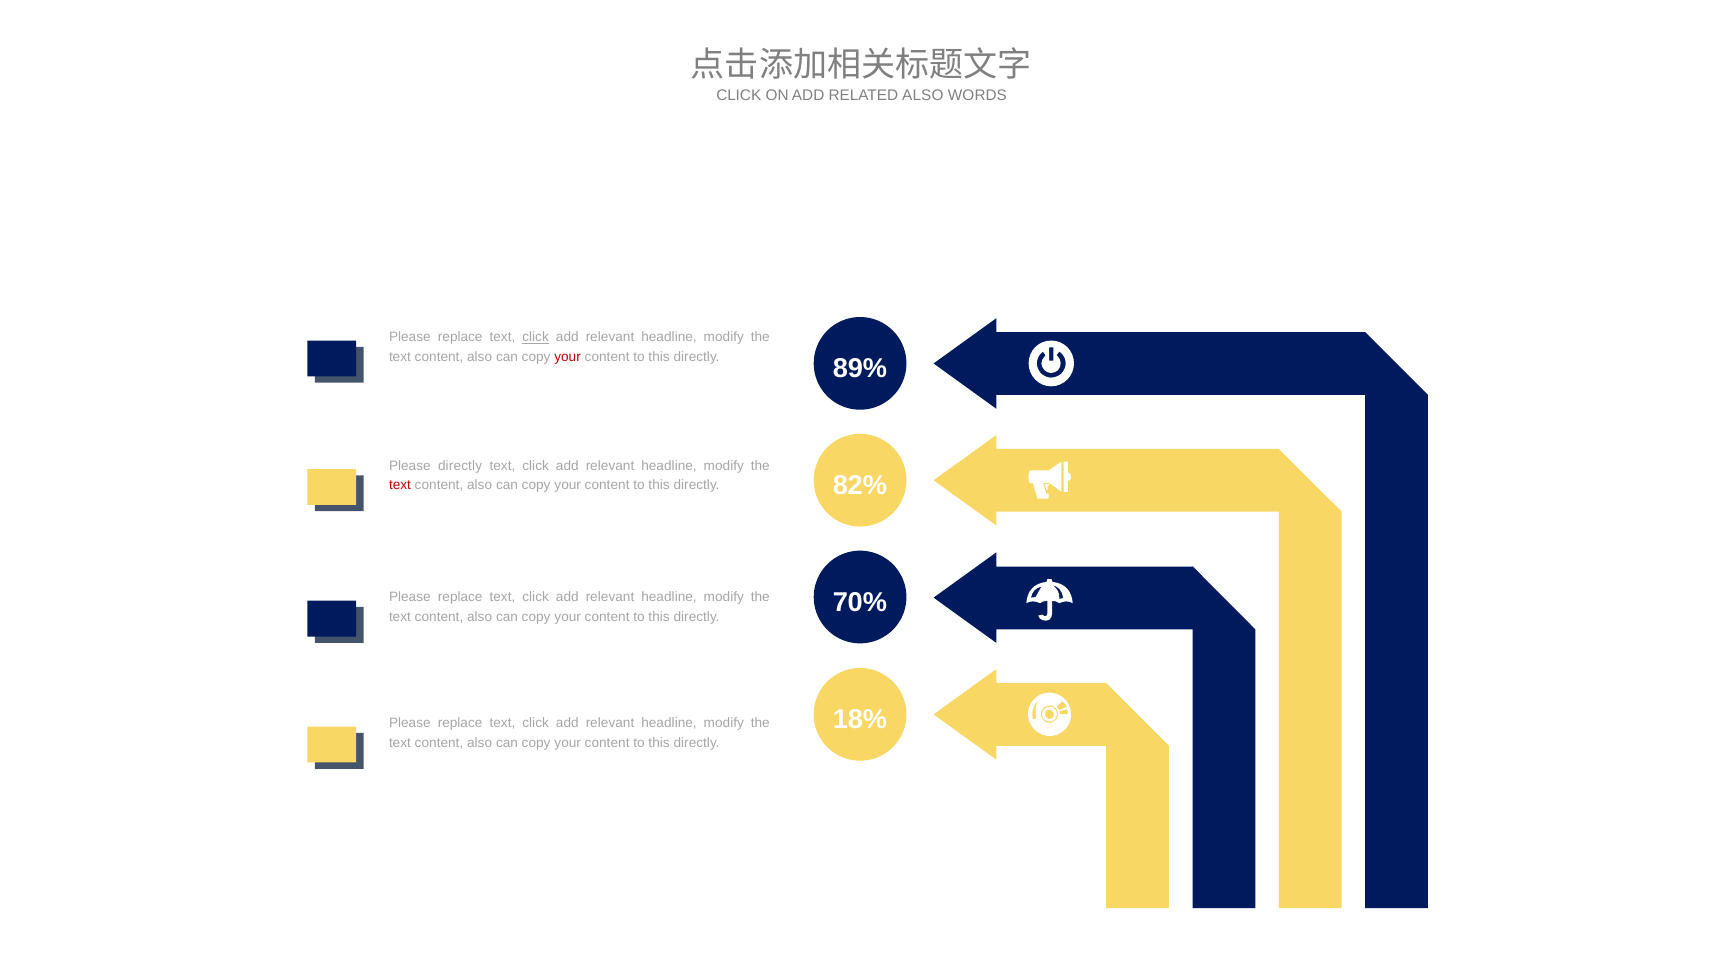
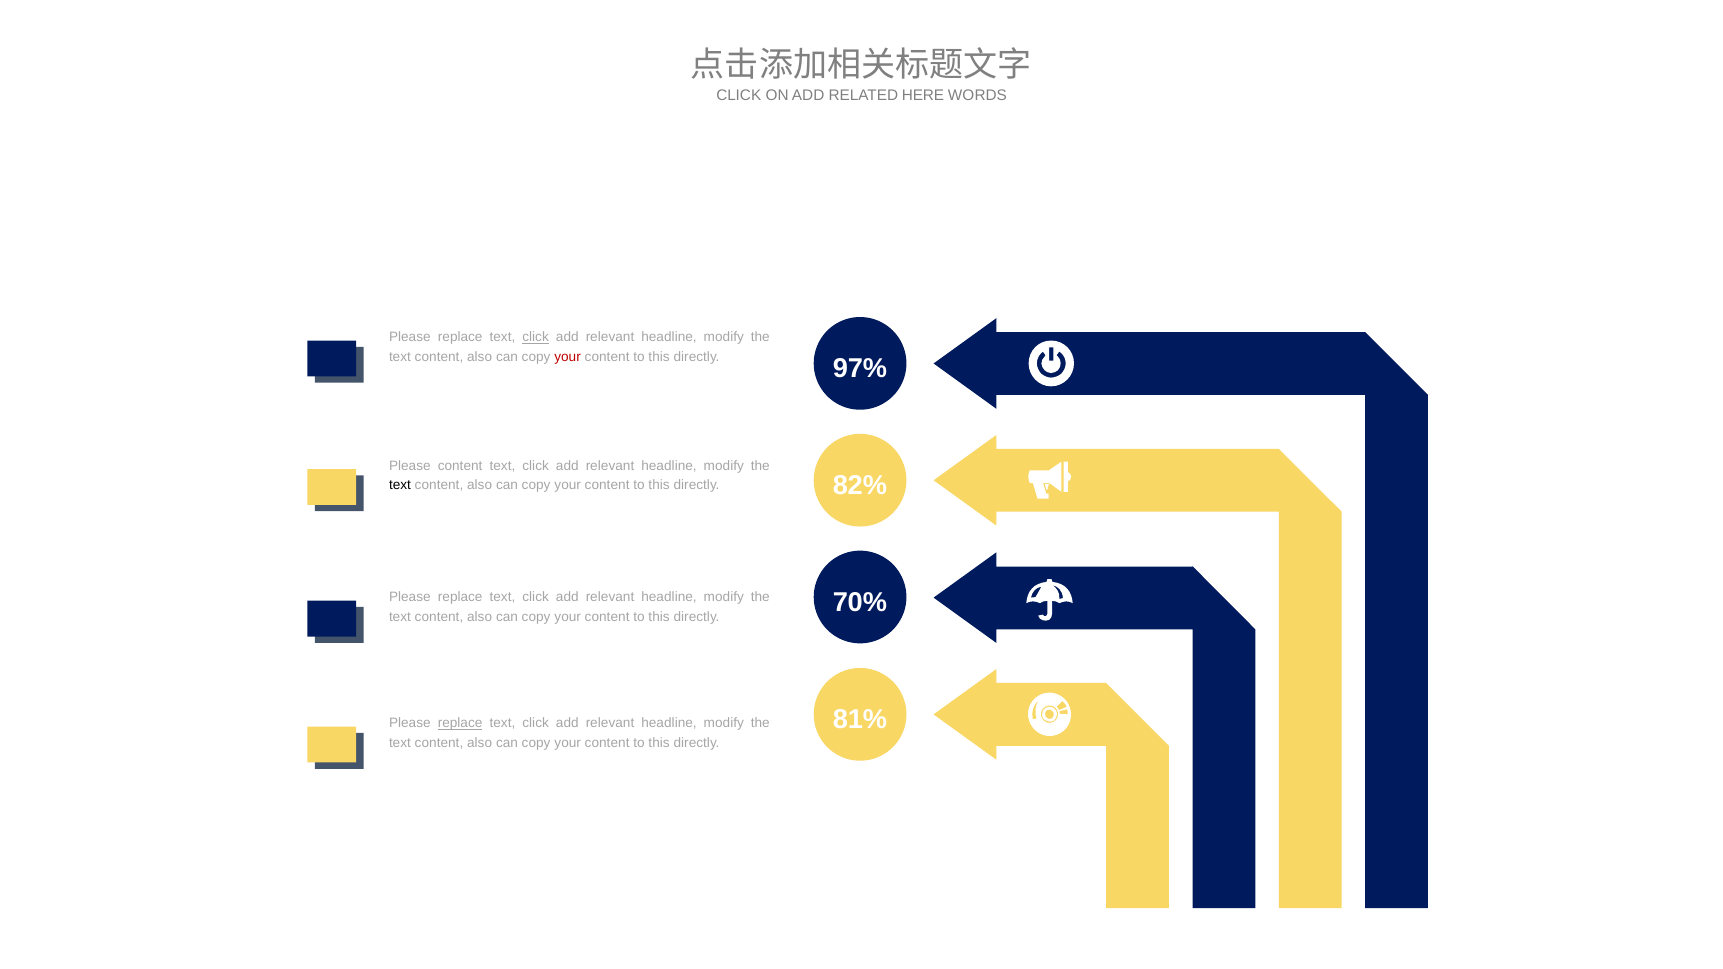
RELATED ALSO: ALSO -> HERE
89%: 89% -> 97%
Please directly: directly -> content
text at (400, 485) colour: red -> black
18%: 18% -> 81%
replace at (460, 723) underline: none -> present
